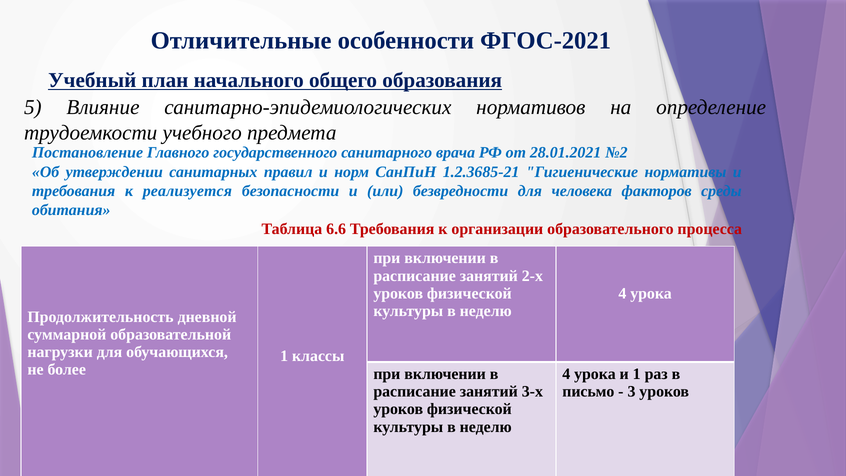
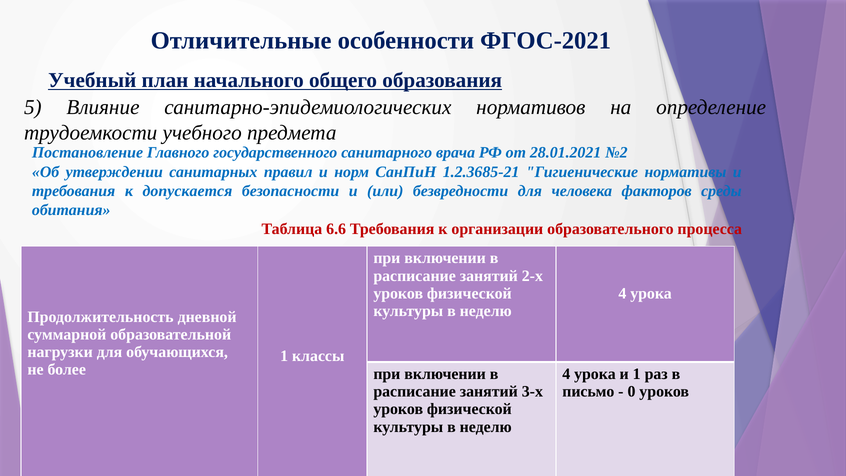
реализуется: реализуется -> допускается
3: 3 -> 0
